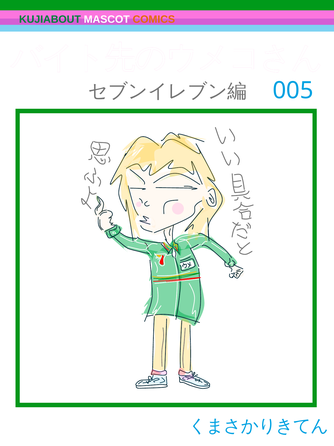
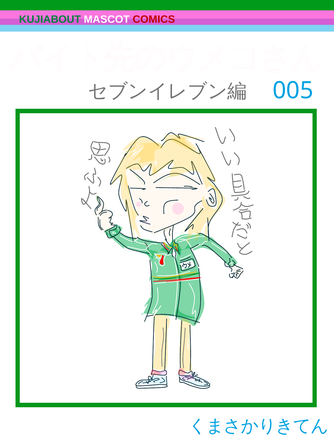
COMICS colour: orange -> red
